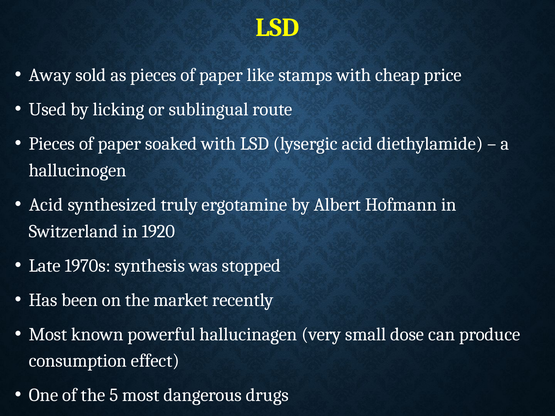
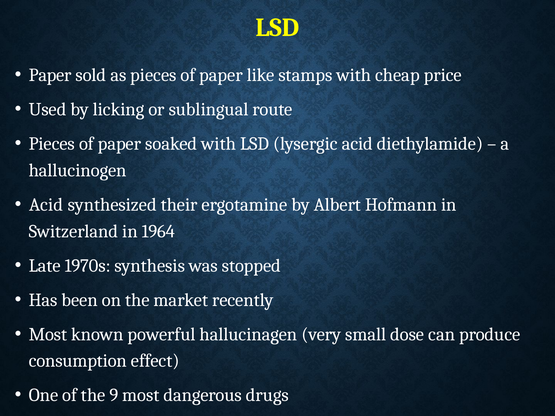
Away at (50, 75): Away -> Paper
truly: truly -> their
1920: 1920 -> 1964
5: 5 -> 9
